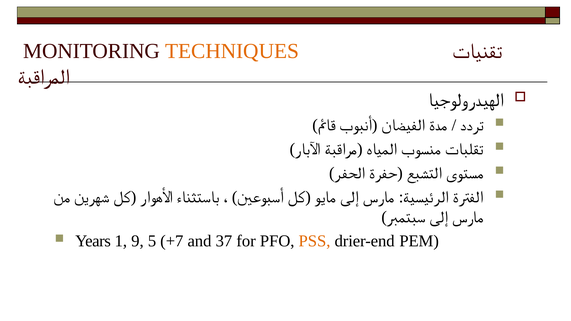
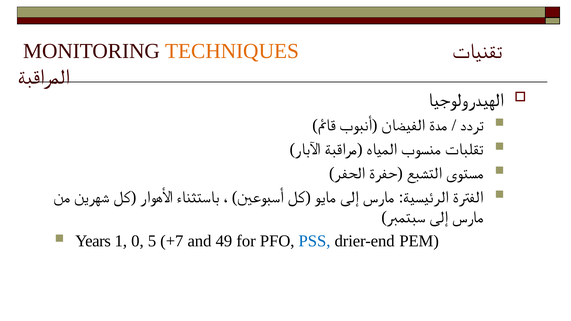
9: 9 -> 0
37: 37 -> 49
PSS colour: orange -> blue
